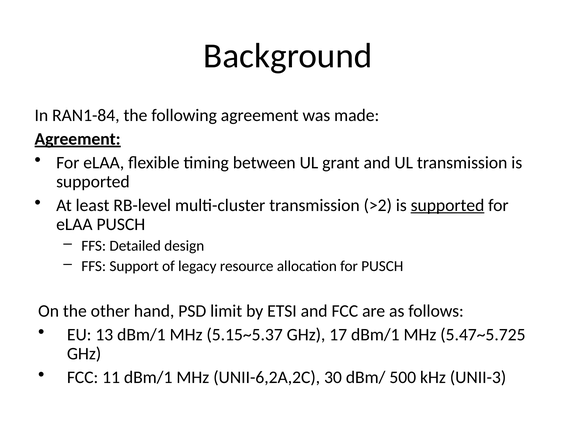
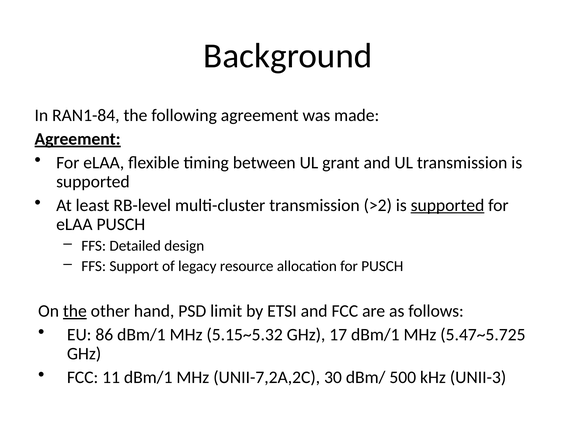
the at (75, 311) underline: none -> present
13: 13 -> 86
5.15~5.37: 5.15~5.37 -> 5.15~5.32
UNII-6,2A,2C: UNII-6,2A,2C -> UNII-7,2A,2C
